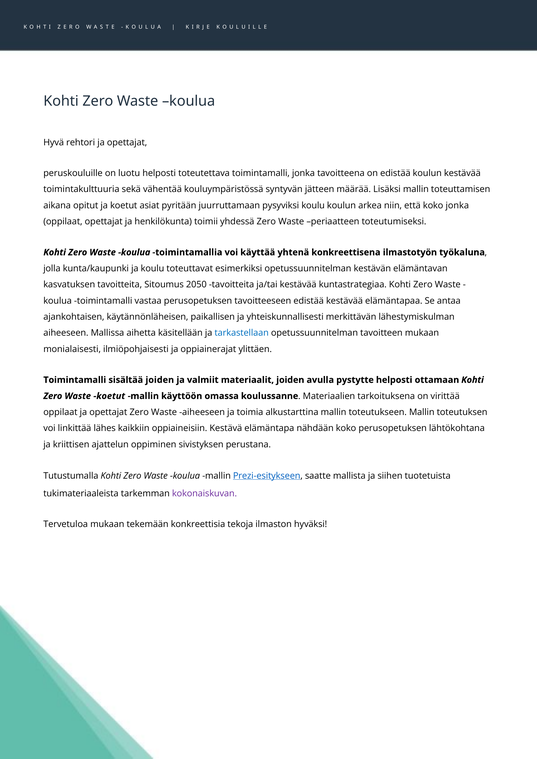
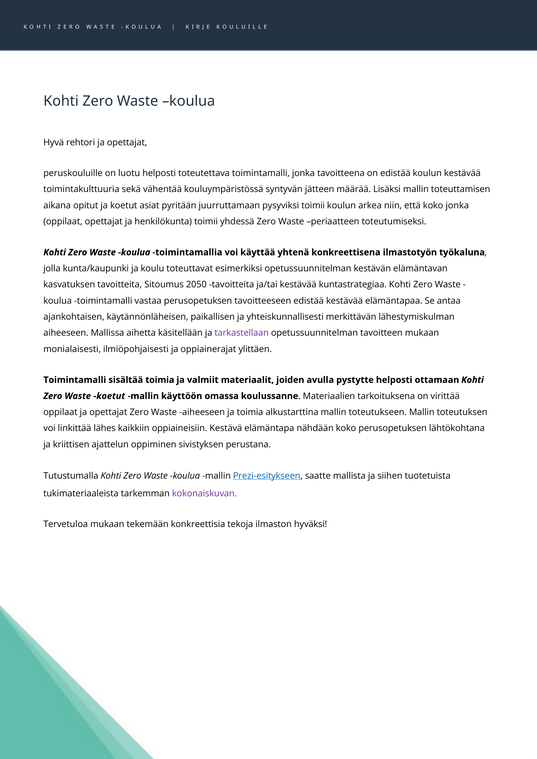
pysyviksi koulu: koulu -> toimii
tarkastellaan colour: blue -> purple
sisältää joiden: joiden -> toimia
